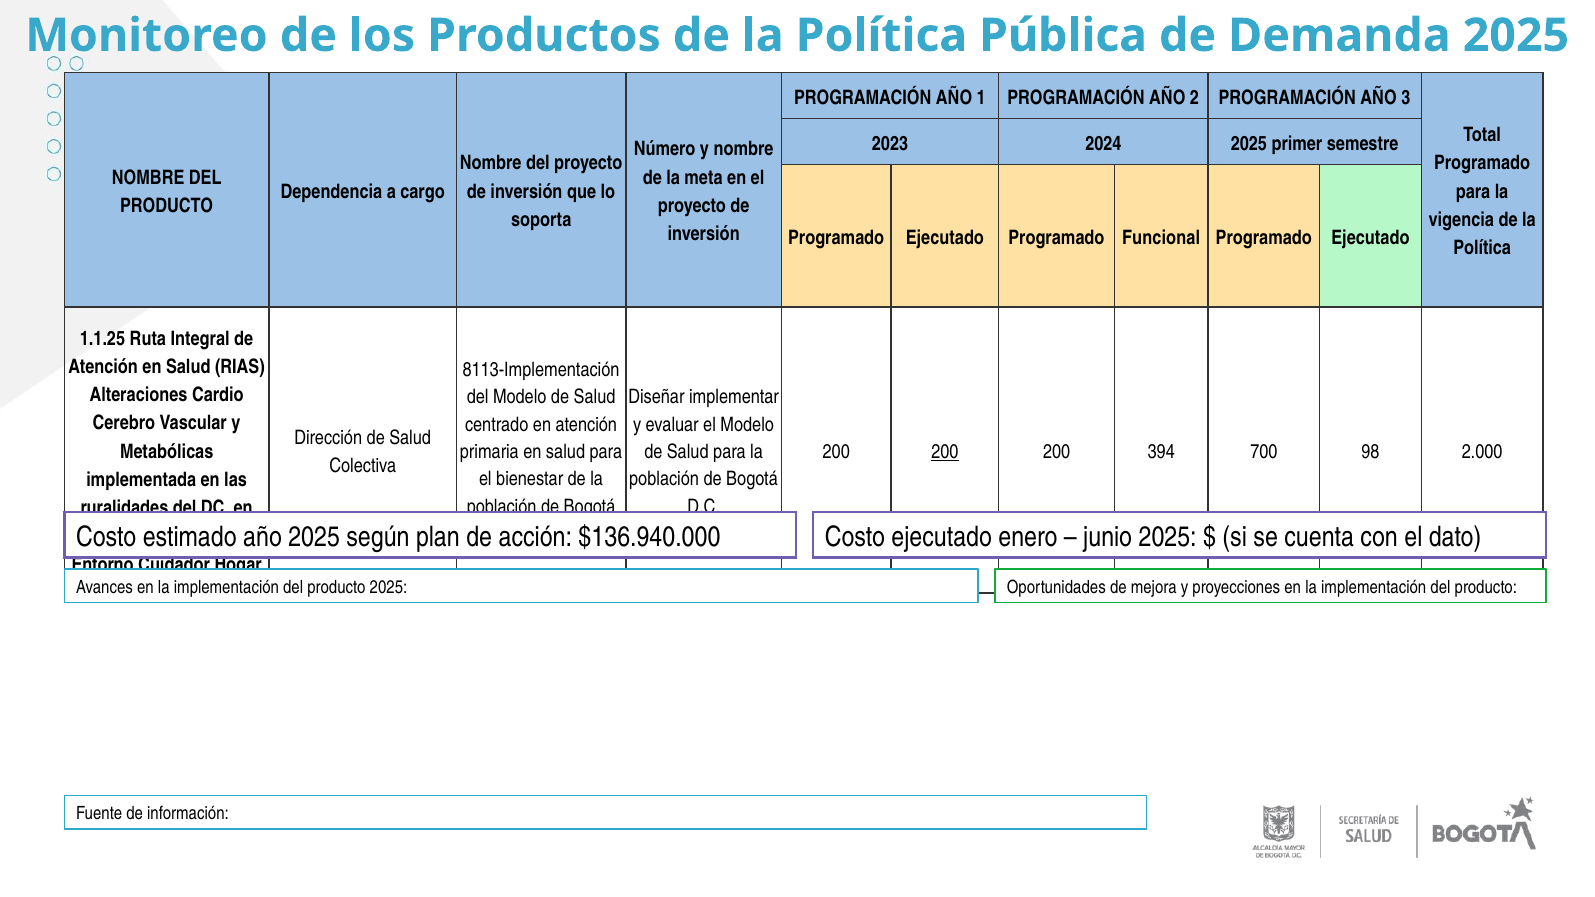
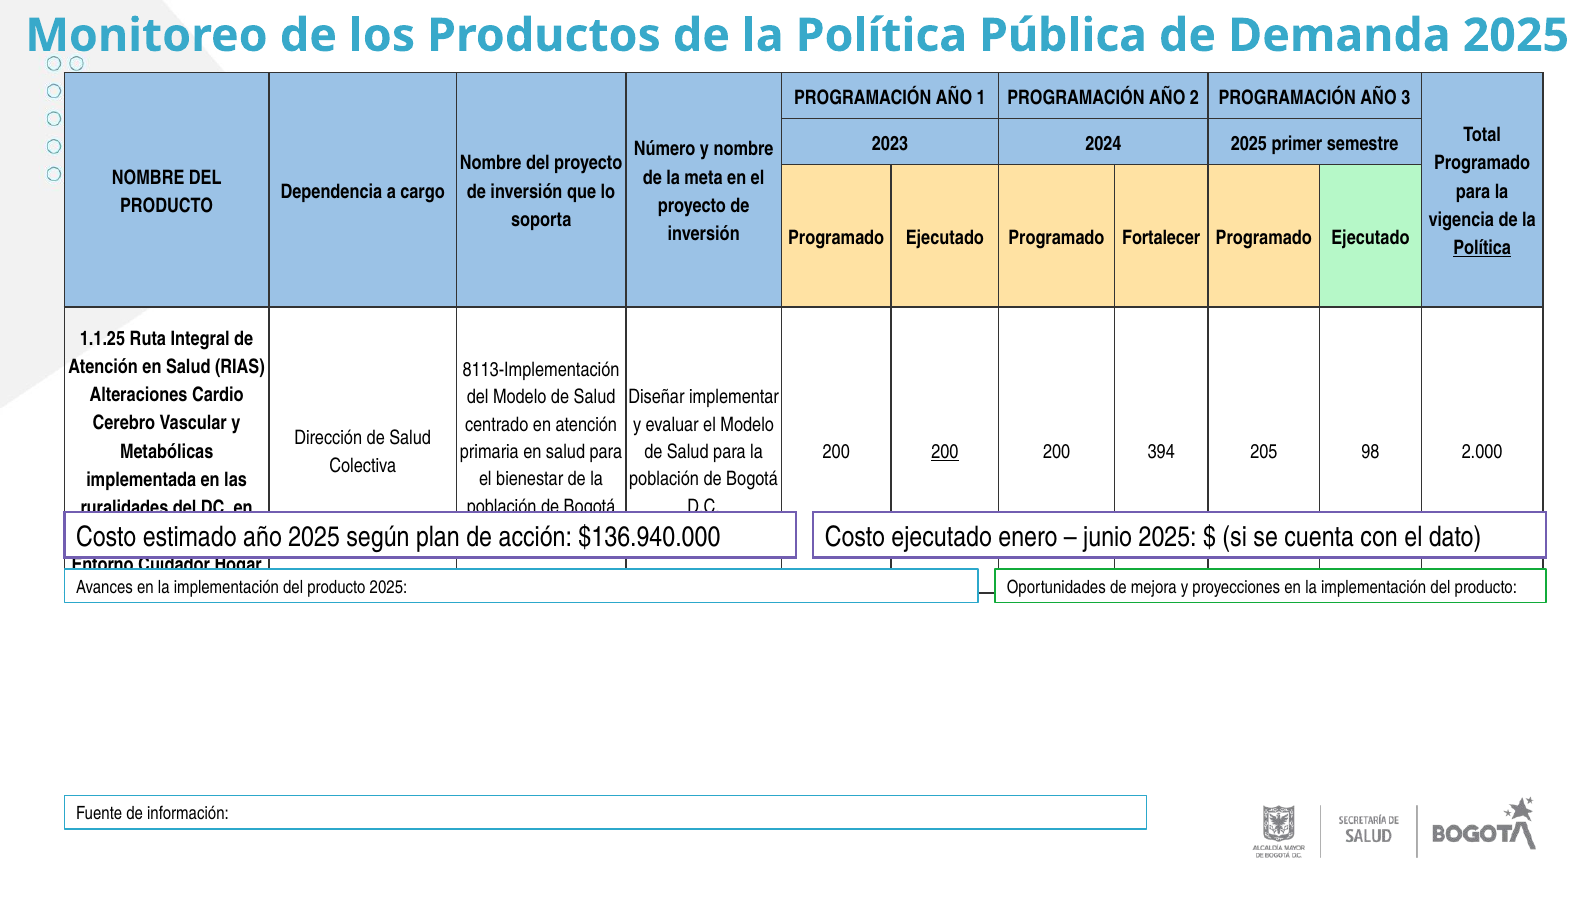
Funcional: Funcional -> Fortalecer
Política at (1482, 248) underline: none -> present
700: 700 -> 205
